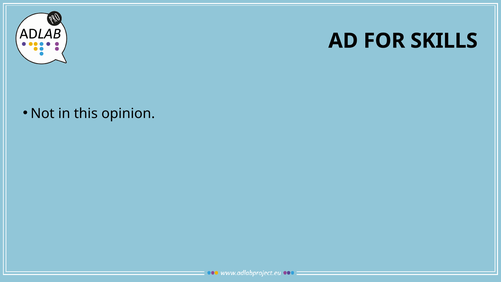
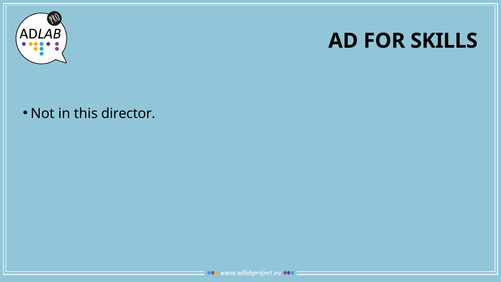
opinion: opinion -> director
